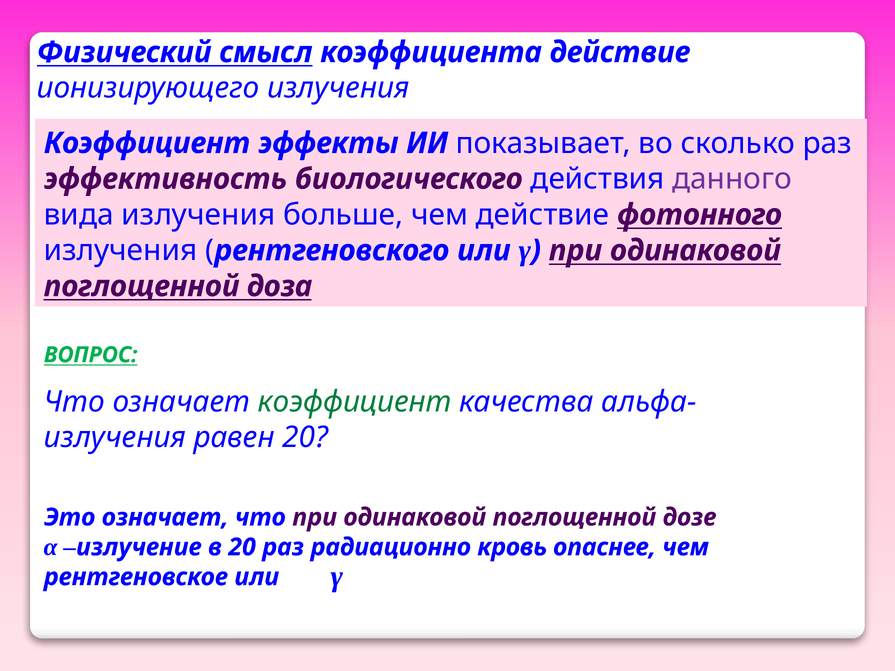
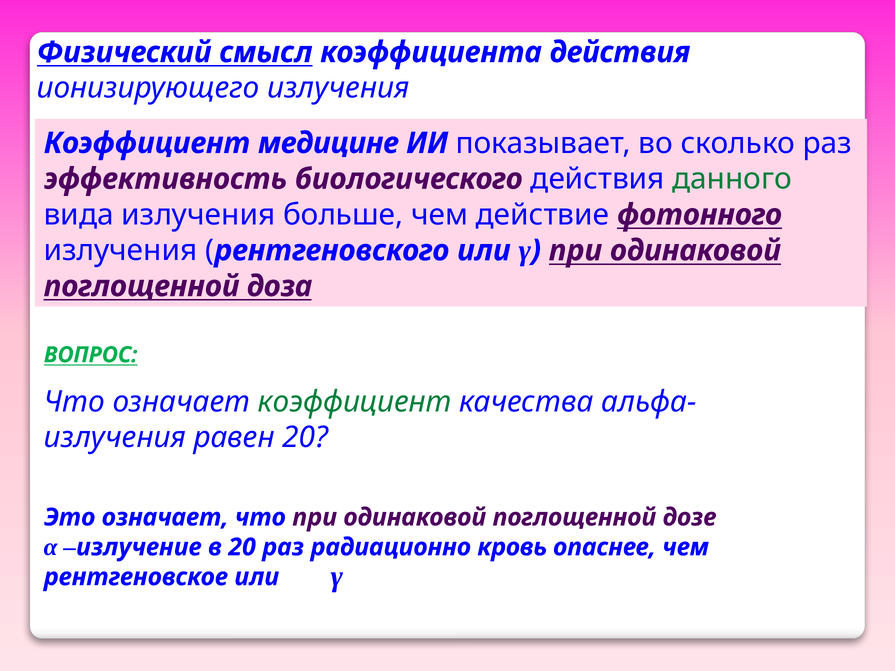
коэффициента действие: действие -> действия
эффекты: эффекты -> медицине
данного colour: purple -> green
